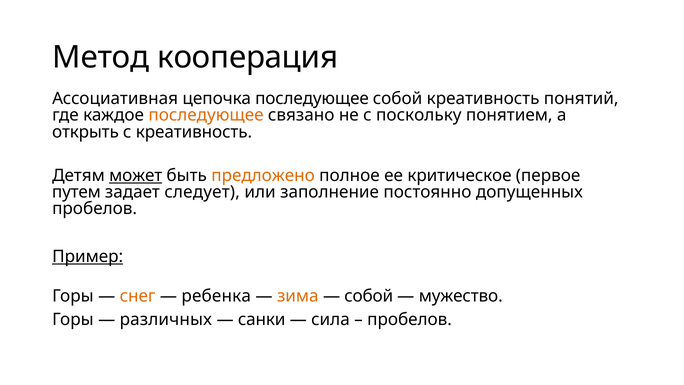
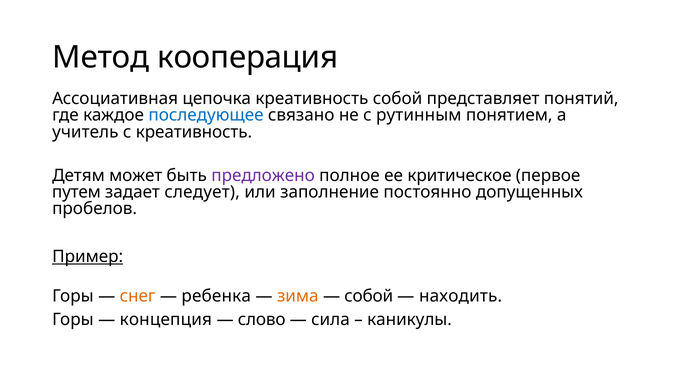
цепочка последующее: последующее -> креативность
собой креативность: креативность -> представляет
последующее at (206, 115) colour: orange -> blue
поскольку: поскольку -> рутинным
открыть: открыть -> учитель
может underline: present -> none
предложено colour: orange -> purple
мужество: мужество -> находить
различных: различных -> концепция
санки: санки -> слово
пробелов at (410, 319): пробелов -> каникулы
